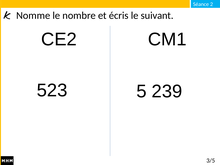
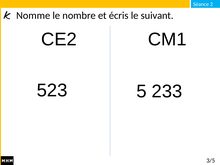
239: 239 -> 233
